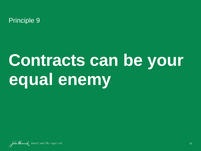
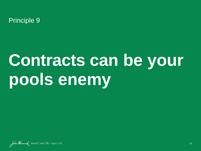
equal: equal -> pools
